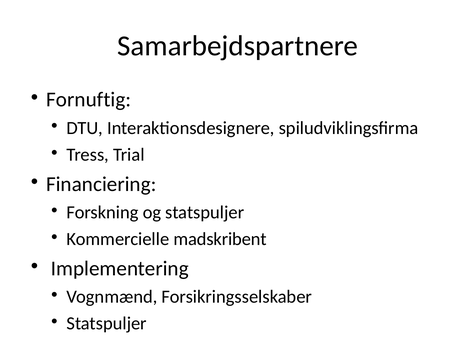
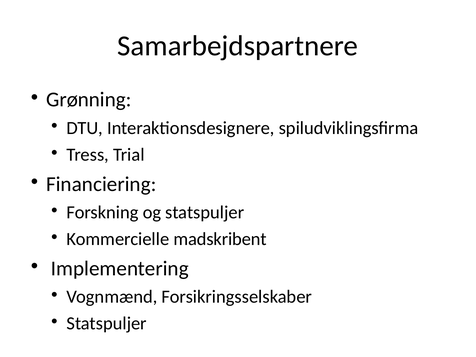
Fornuftig: Fornuftig -> Grønning
